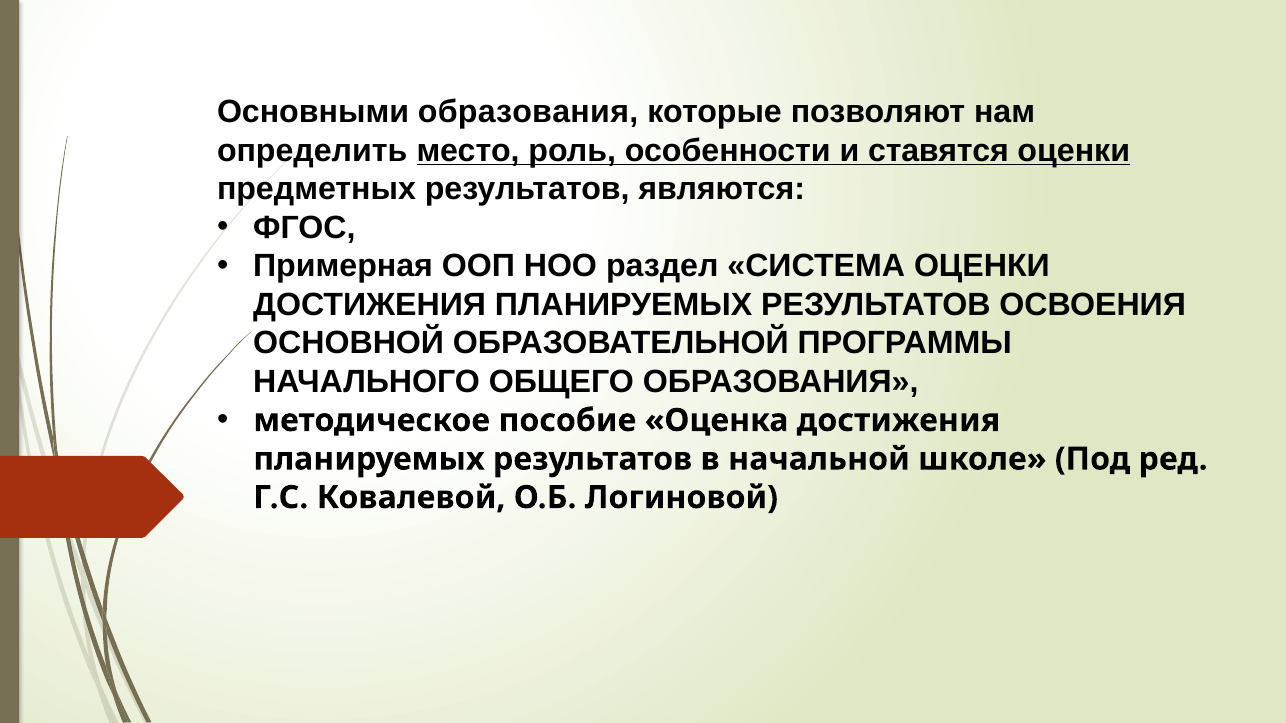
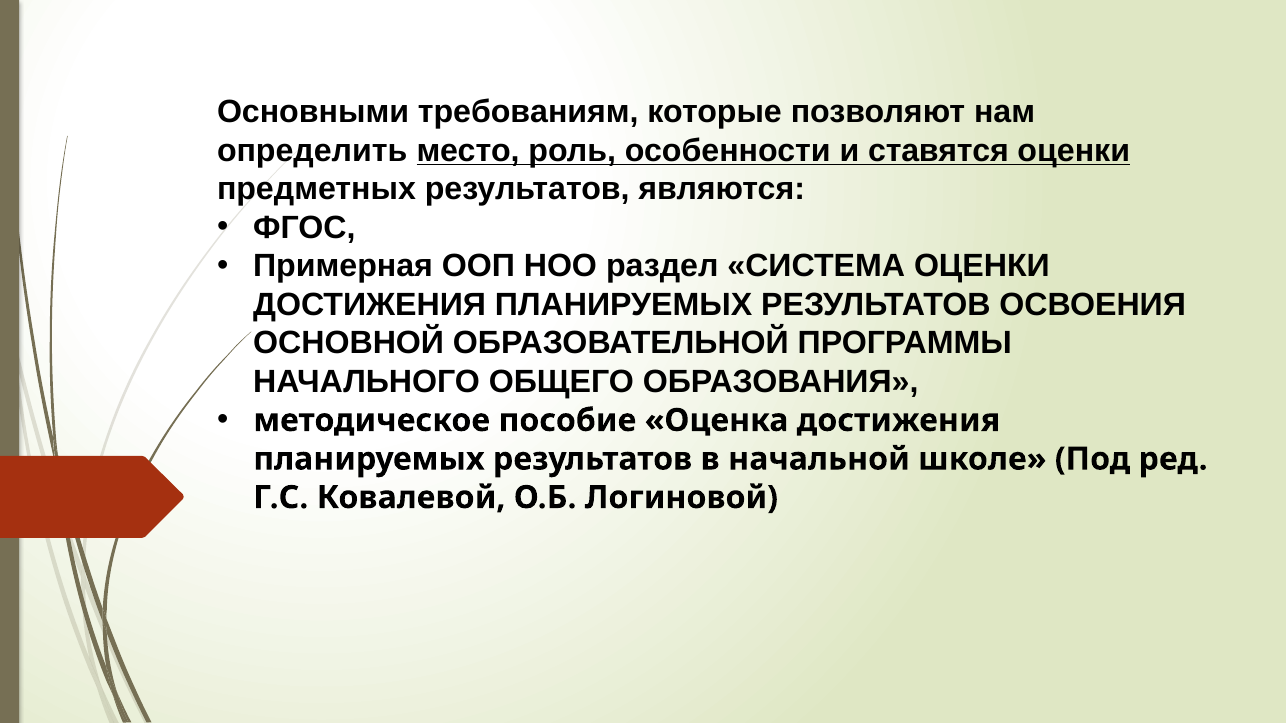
Основными образования: образования -> требованиям
